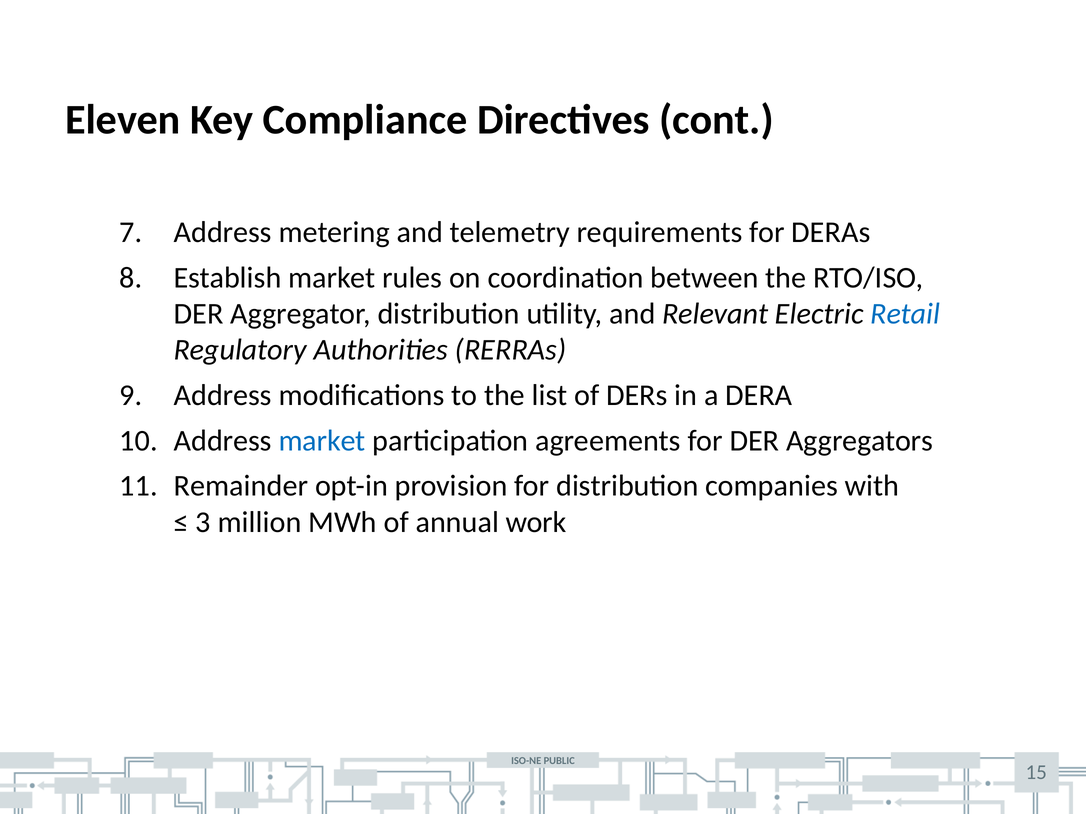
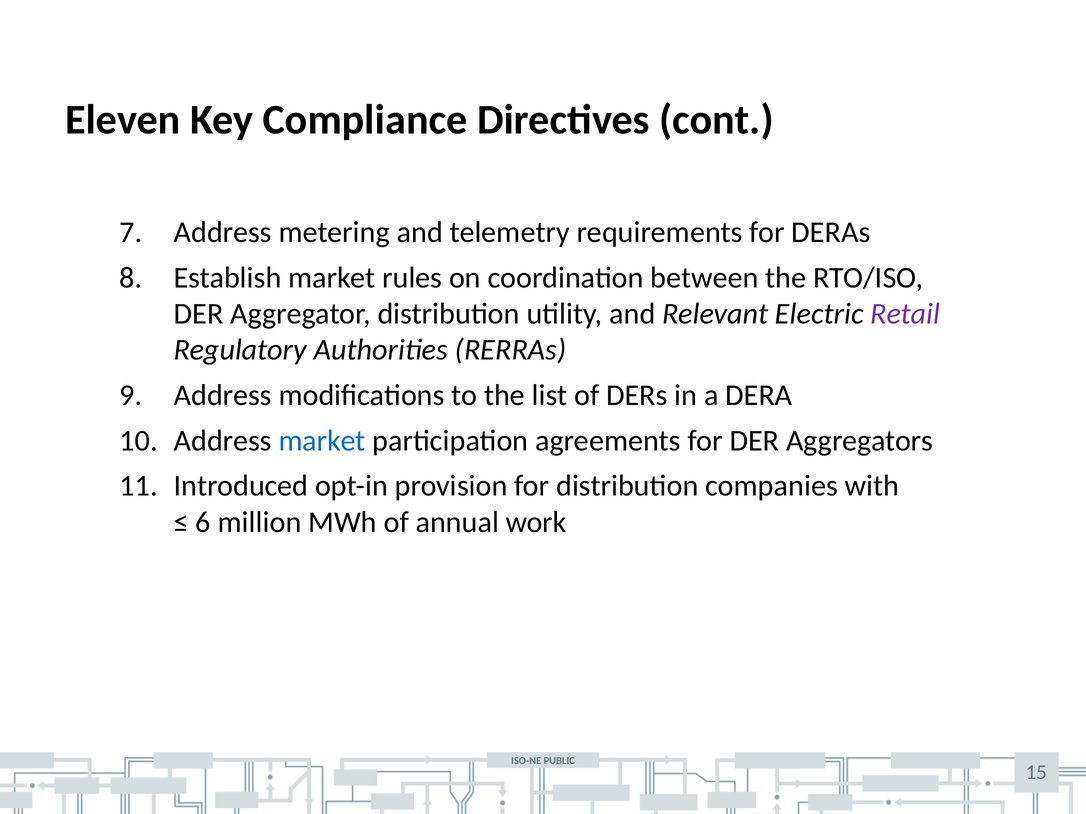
Retail colour: blue -> purple
Remainder: Remainder -> Introduced
3: 3 -> 6
